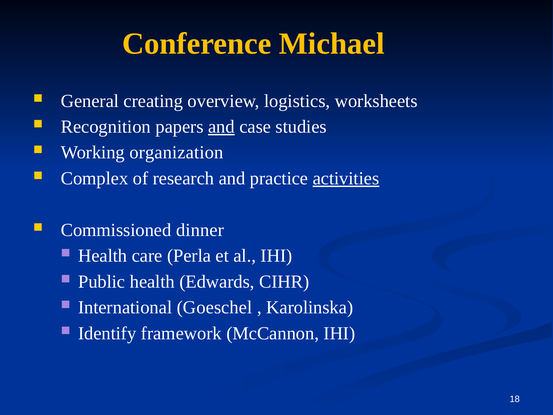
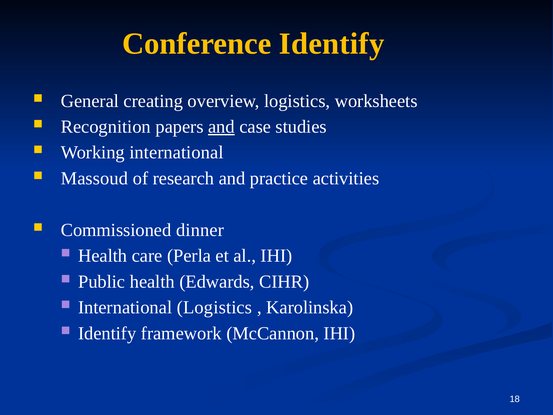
Conference Michael: Michael -> Identify
Working organization: organization -> international
Complex: Complex -> Massoud
activities underline: present -> none
International Goeschel: Goeschel -> Logistics
